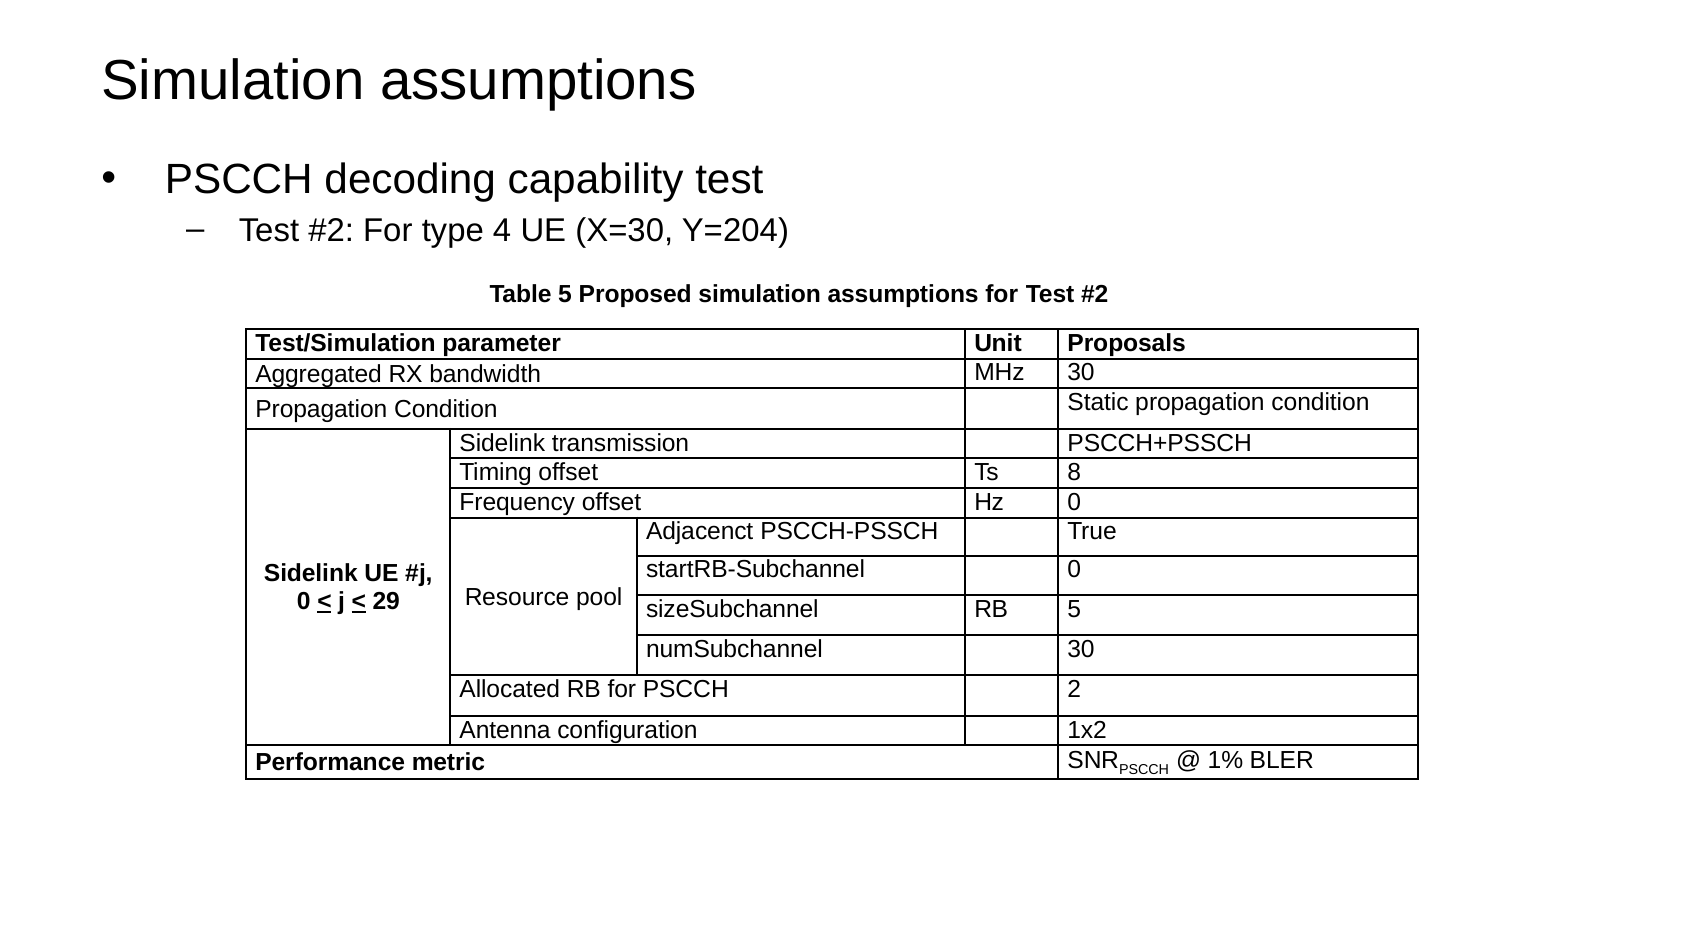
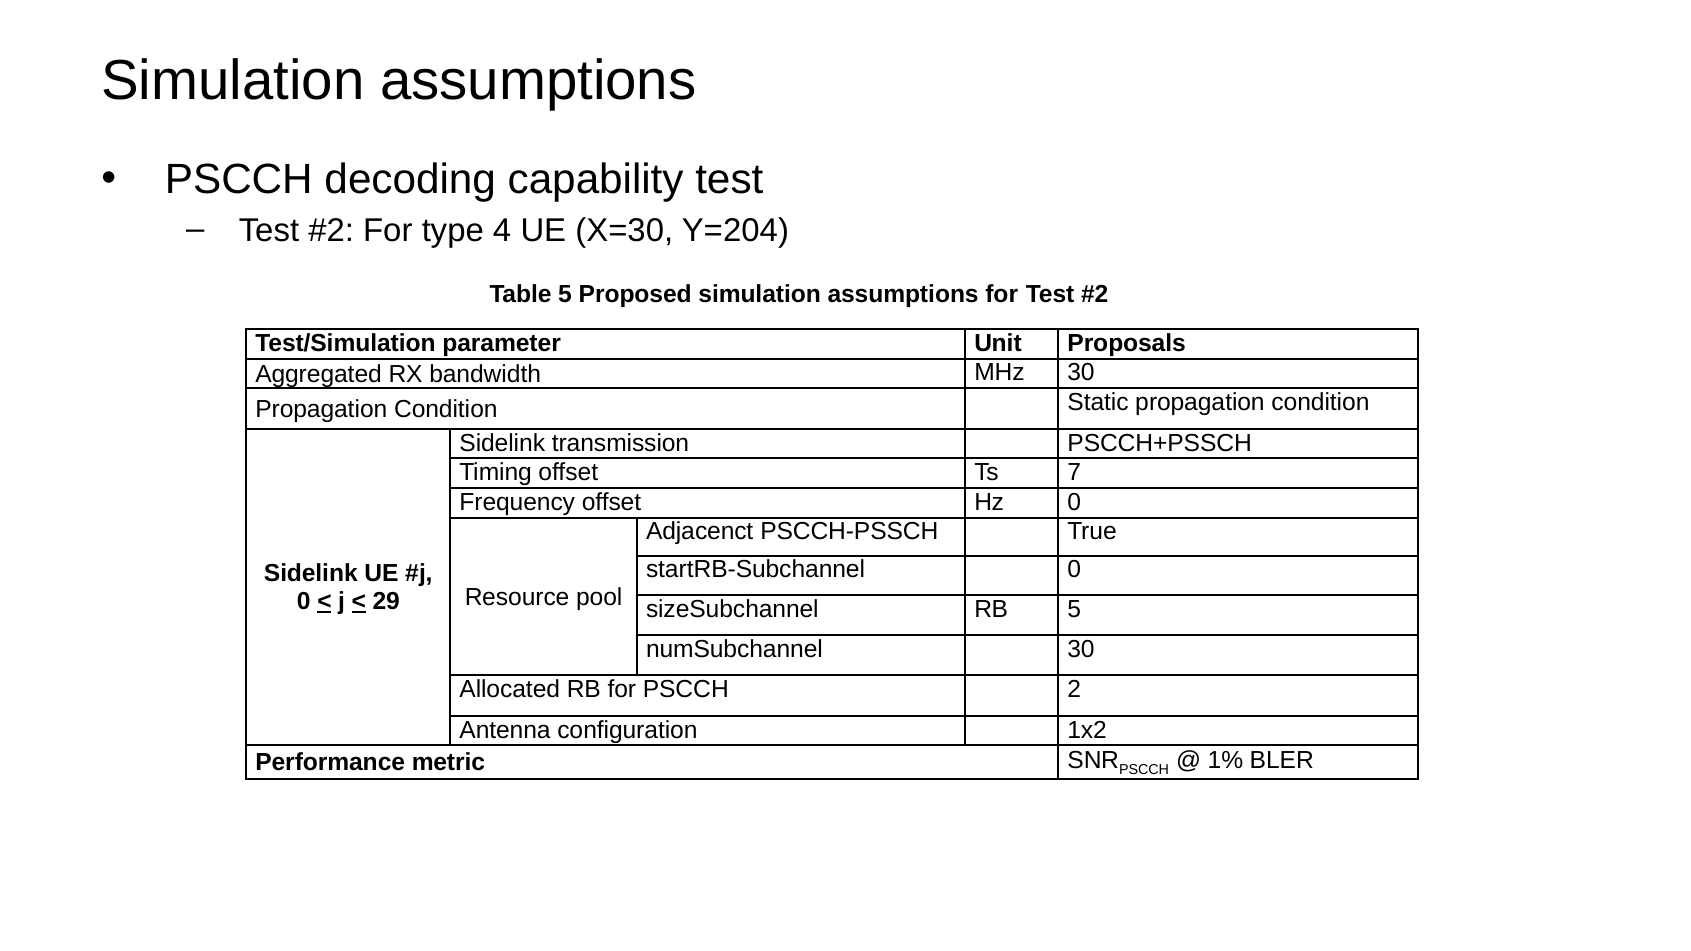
8: 8 -> 7
